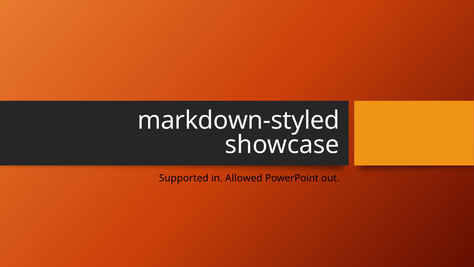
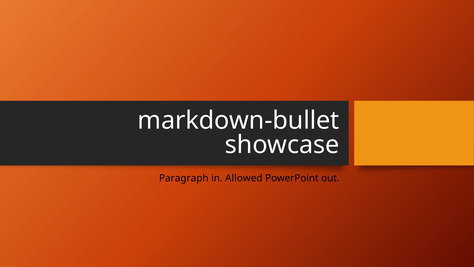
markdown-styled: markdown-styled -> markdown-bullet
Supported: Supported -> Paragraph
